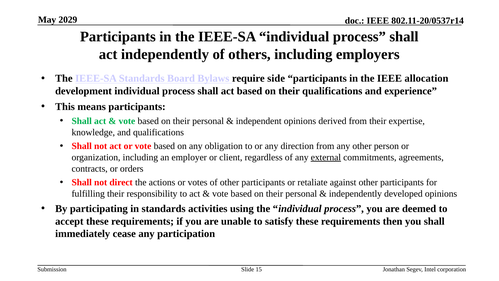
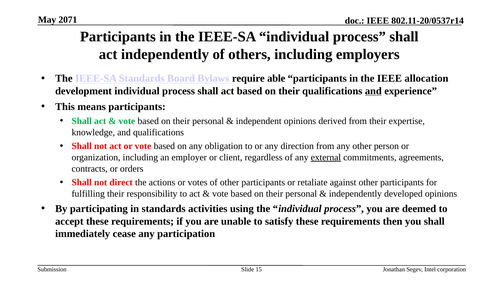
2029: 2029 -> 2071
side: side -> able
and at (373, 91) underline: none -> present
